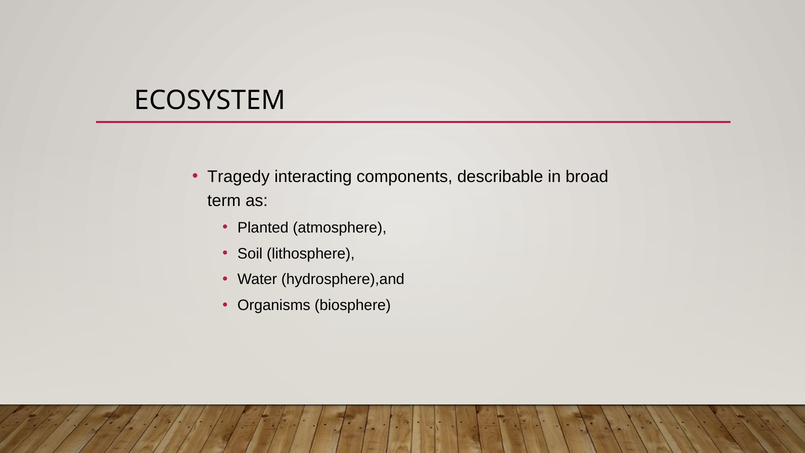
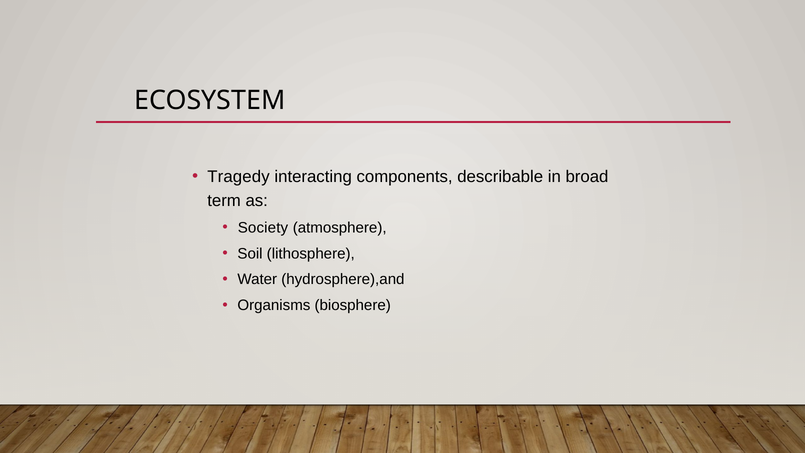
Planted: Planted -> Society
